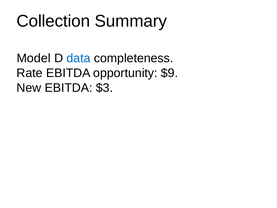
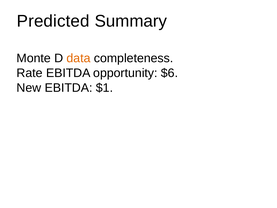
Collection: Collection -> Predicted
Model: Model -> Monte
data colour: blue -> orange
$9: $9 -> $6
$3: $3 -> $1
